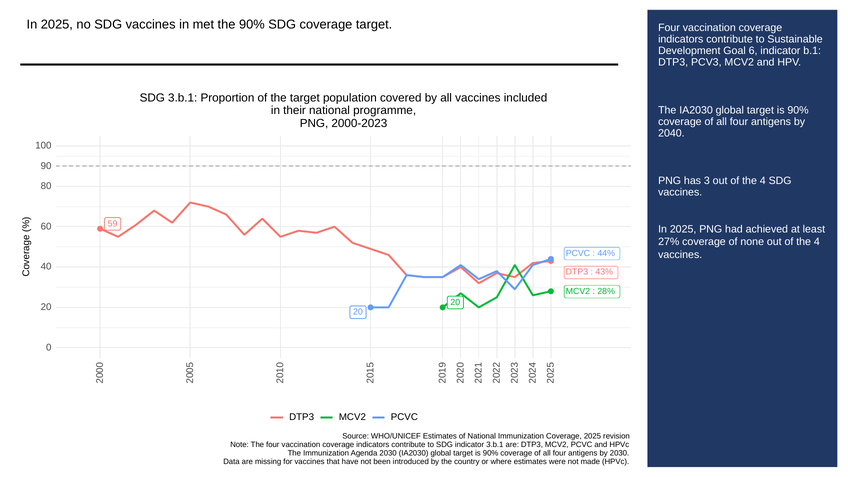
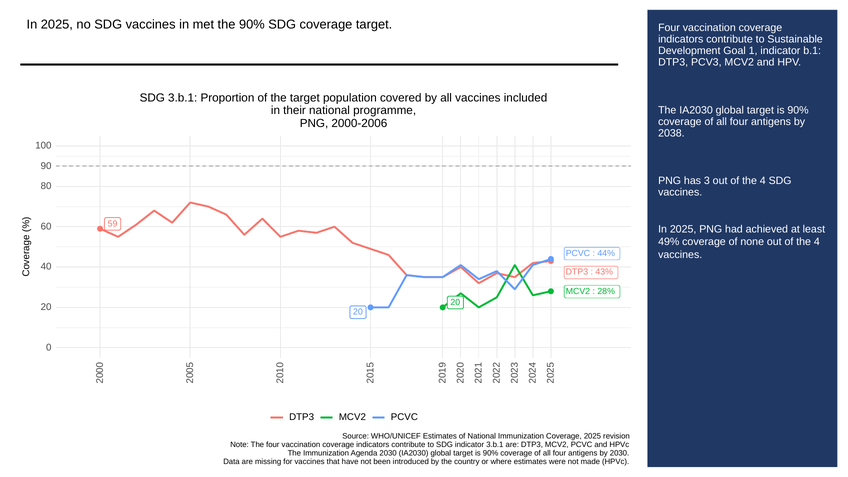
Goal 6: 6 -> 1
2000-2023: 2000-2023 -> 2000-2006
2040: 2040 -> 2038
27%: 27% -> 49%
